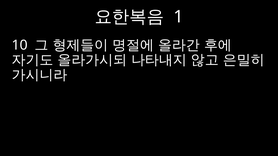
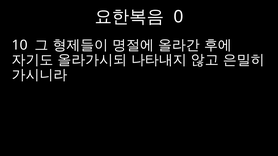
1: 1 -> 0
